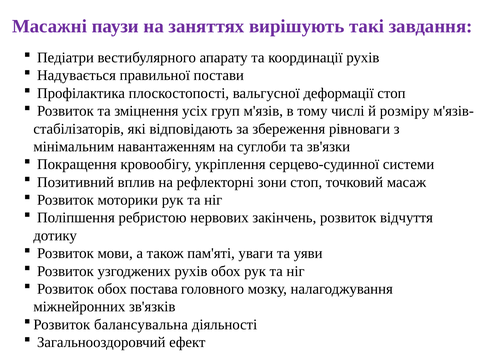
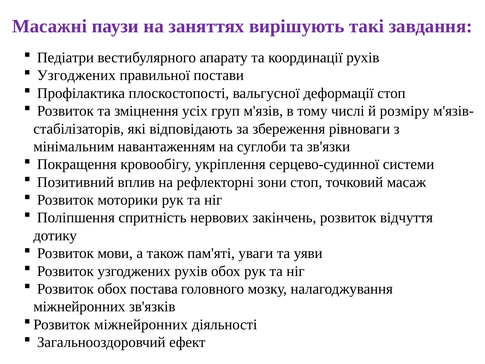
Надувається at (76, 75): Надувається -> Узгоджених
ребристою: ребристою -> спритність
балансувальна at (141, 324): балансувальна -> міжнейронних
